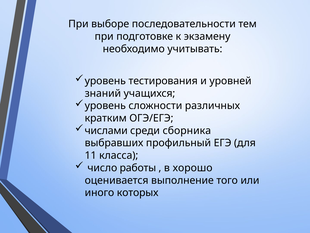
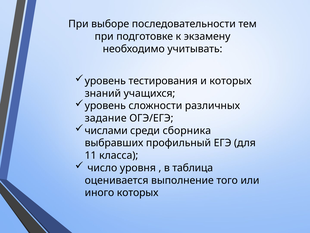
и уровней: уровней -> которых
кратким: кратким -> задание
работы: работы -> уровня
хорошо: хорошо -> таблица
